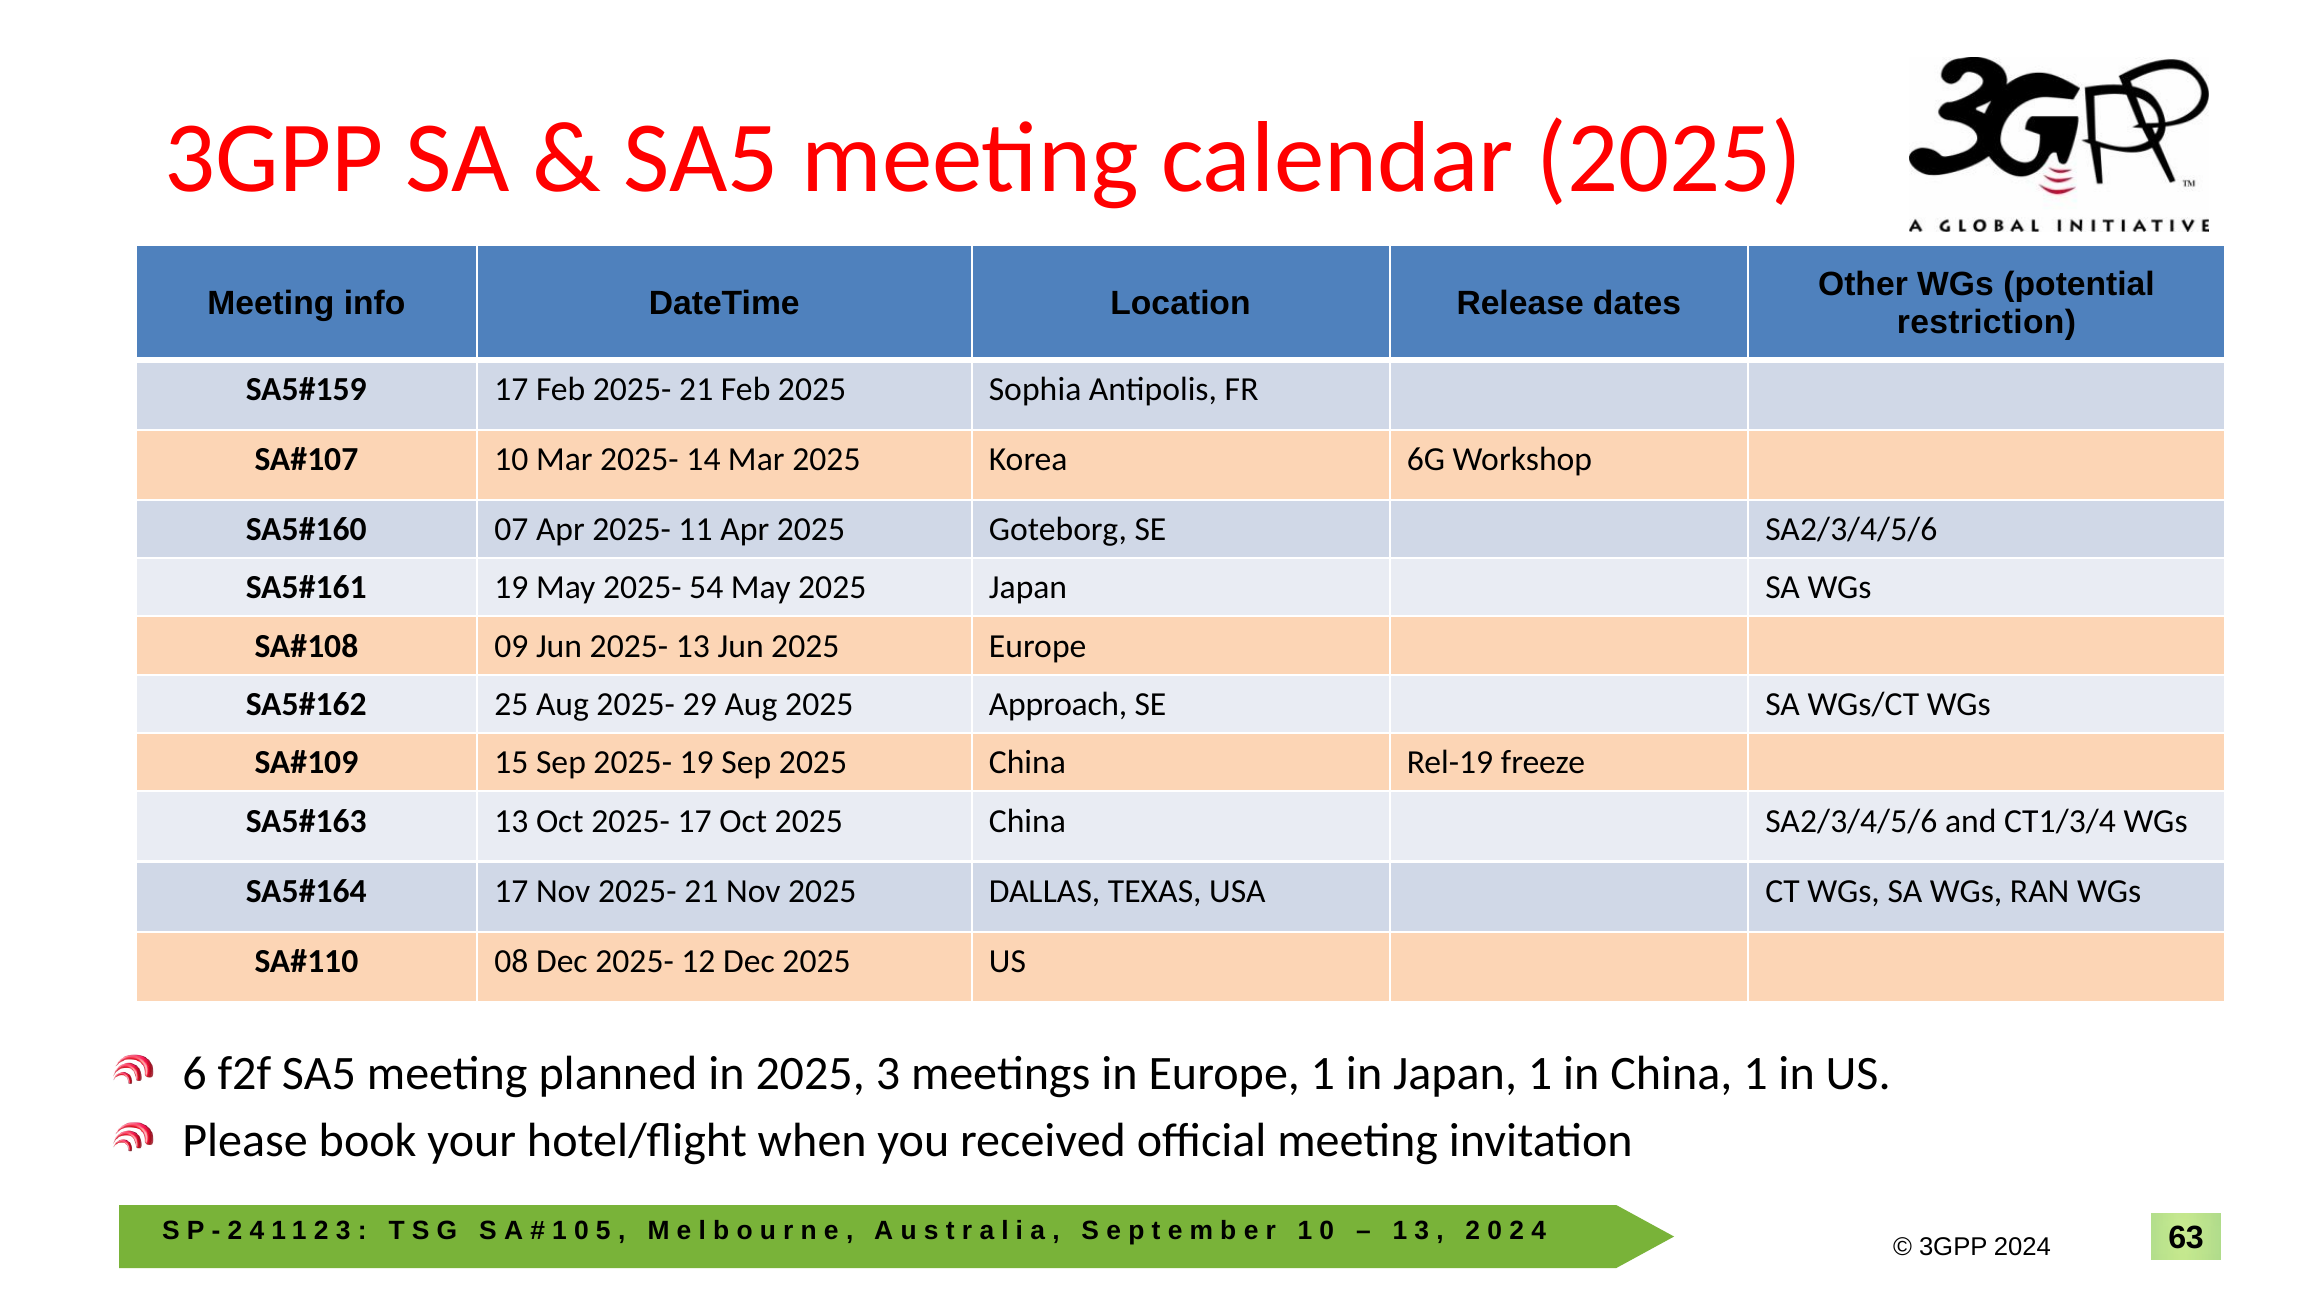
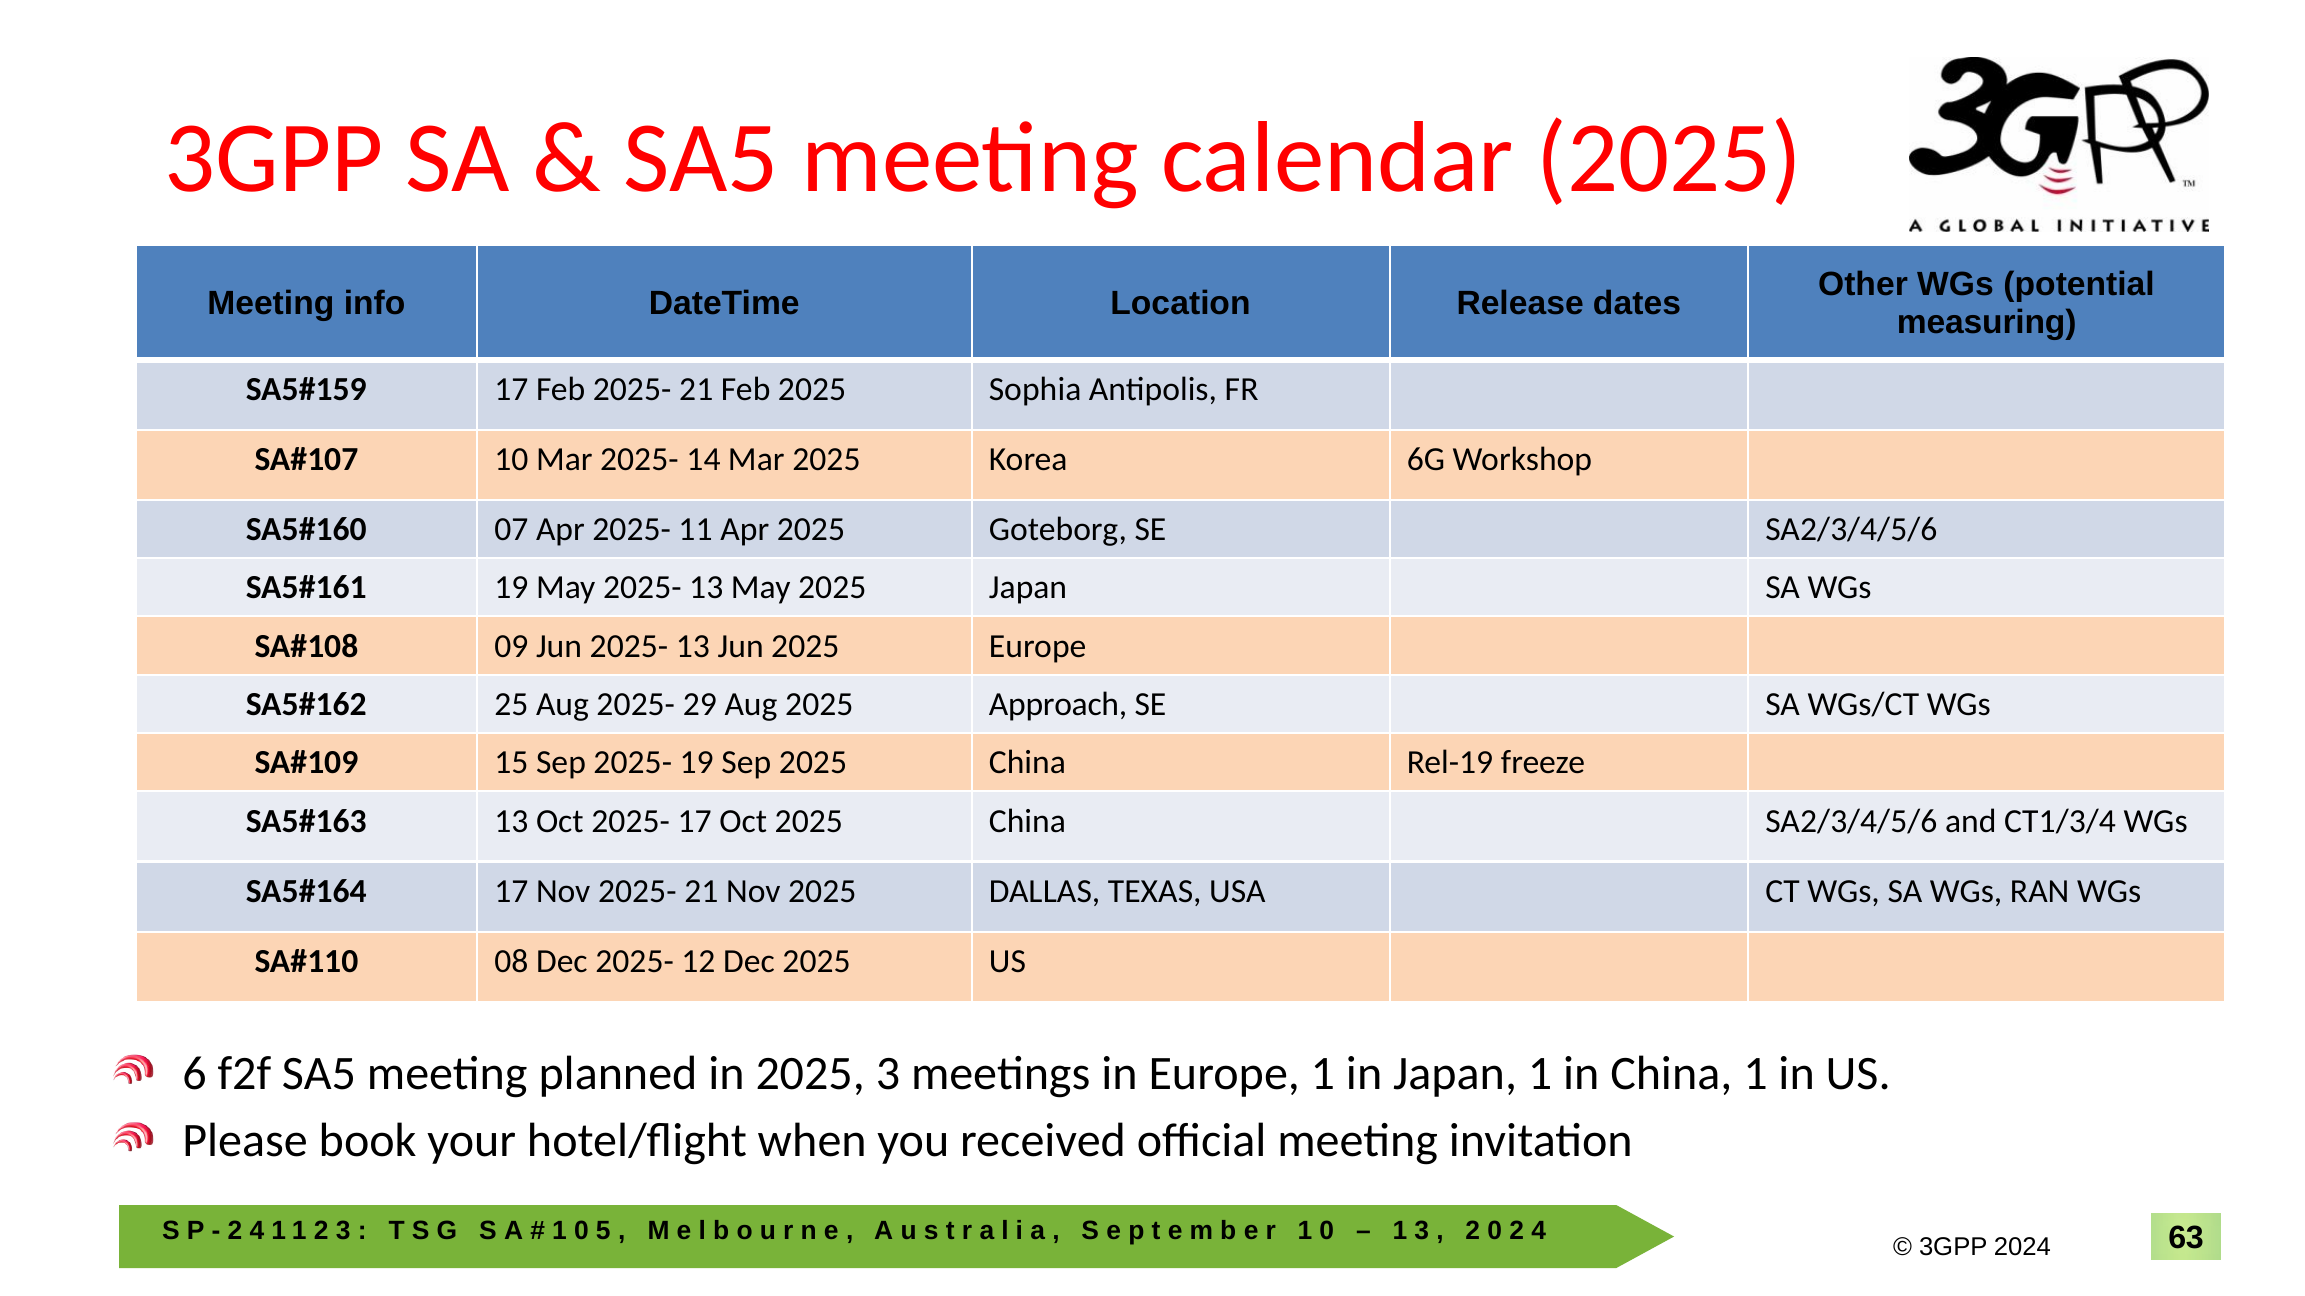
restriction: restriction -> measuring
May 2025- 54: 54 -> 13
